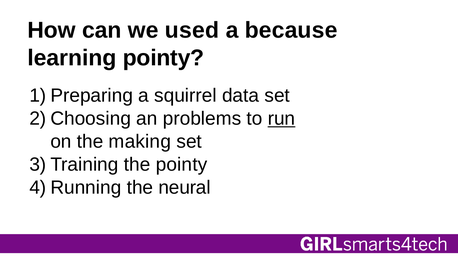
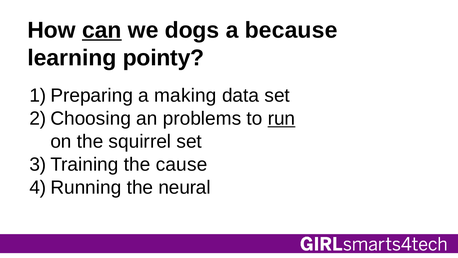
can underline: none -> present
used: used -> dogs
squirrel: squirrel -> making
making: making -> squirrel
the pointy: pointy -> cause
